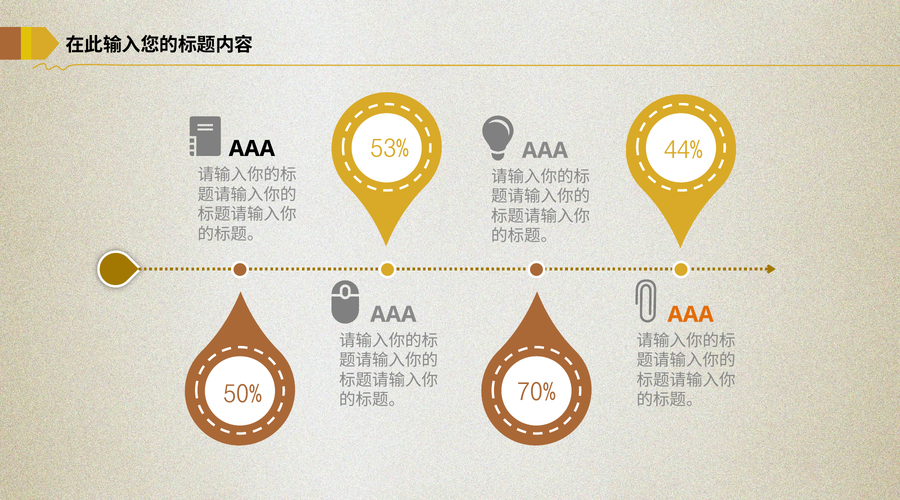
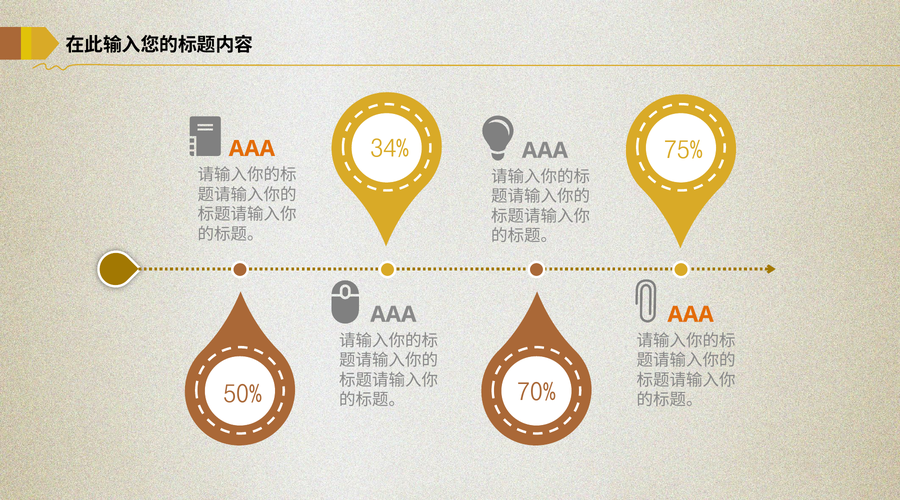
53%: 53% -> 34%
44%: 44% -> 75%
AAA at (252, 149) colour: black -> orange
